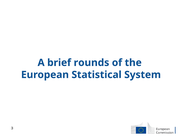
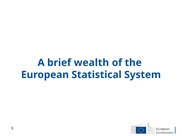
rounds: rounds -> wealth
